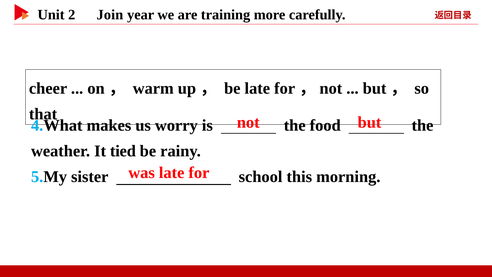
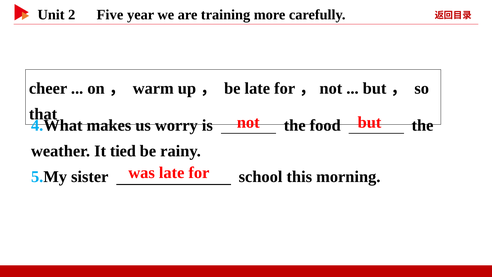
Join: Join -> Five
